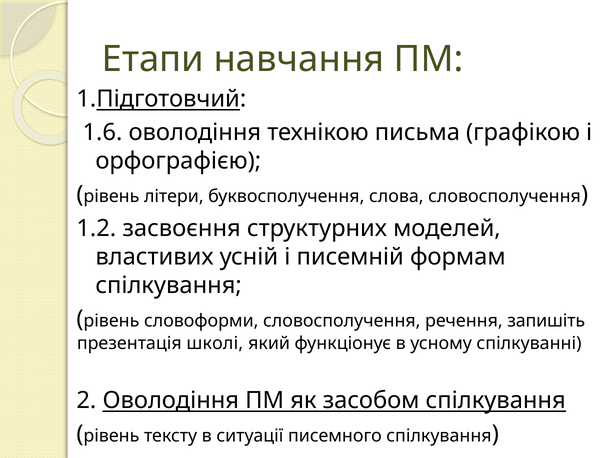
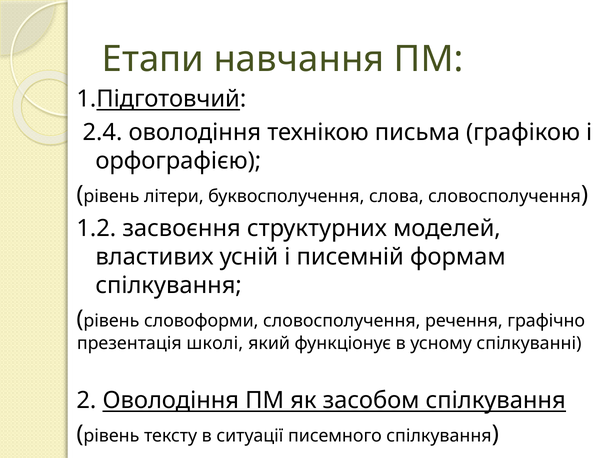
1.6: 1.6 -> 2.4
запишіть: запишіть -> графічно
